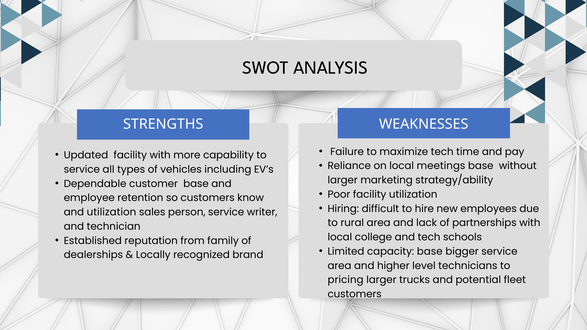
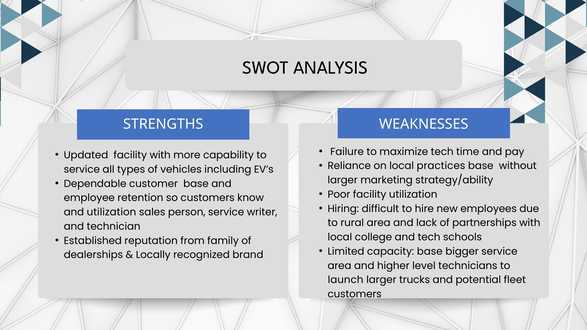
meetings: meetings -> practices
pricing: pricing -> launch
